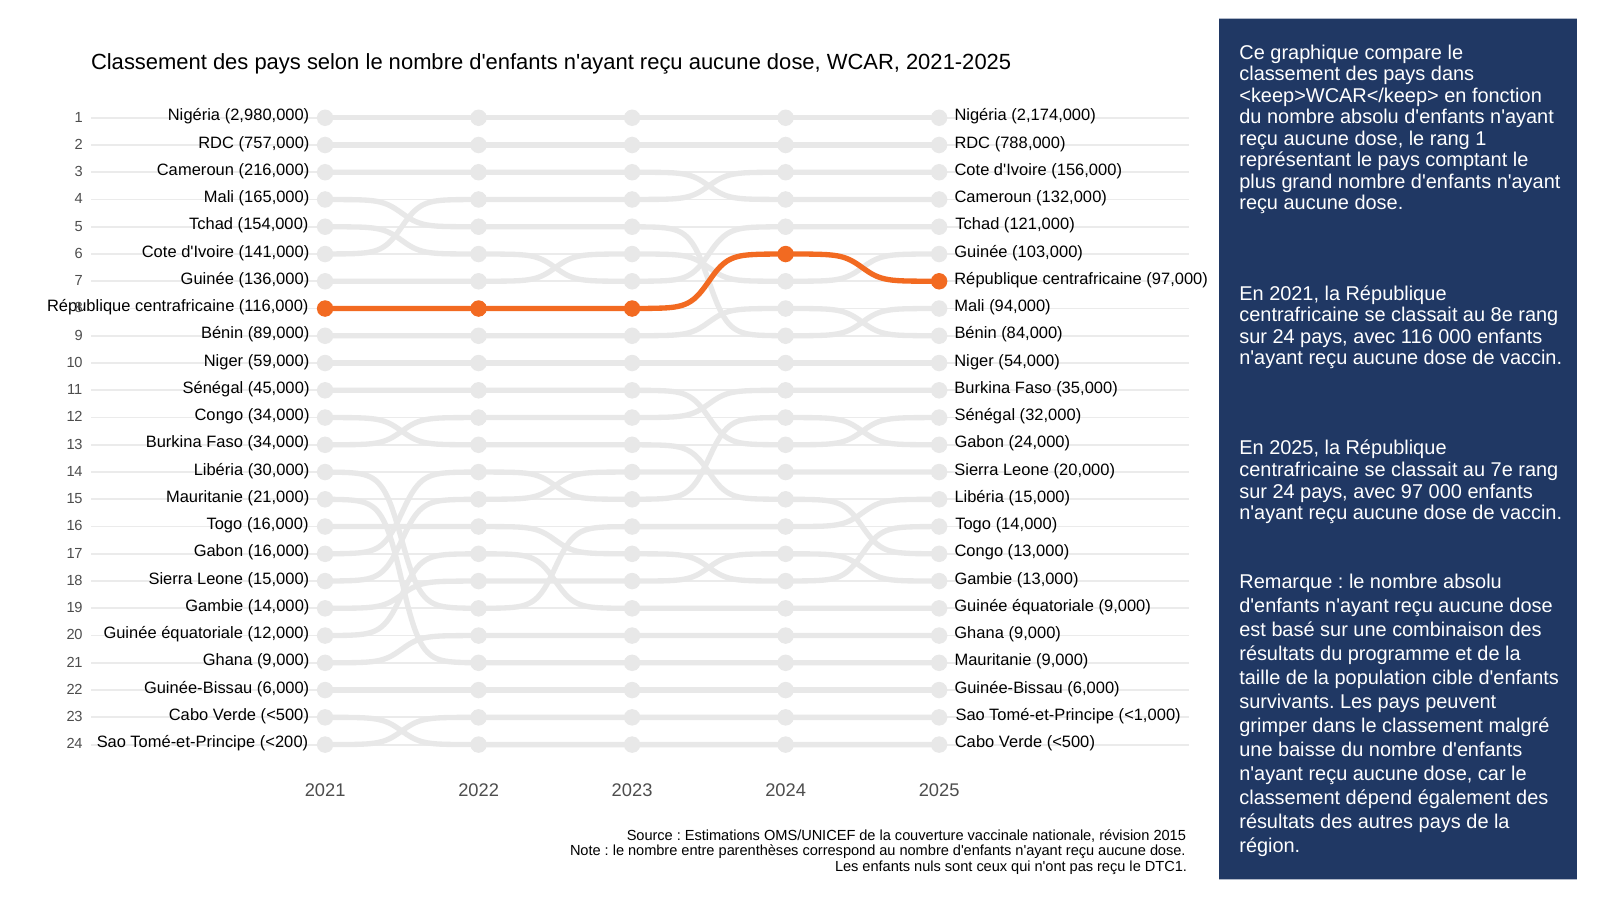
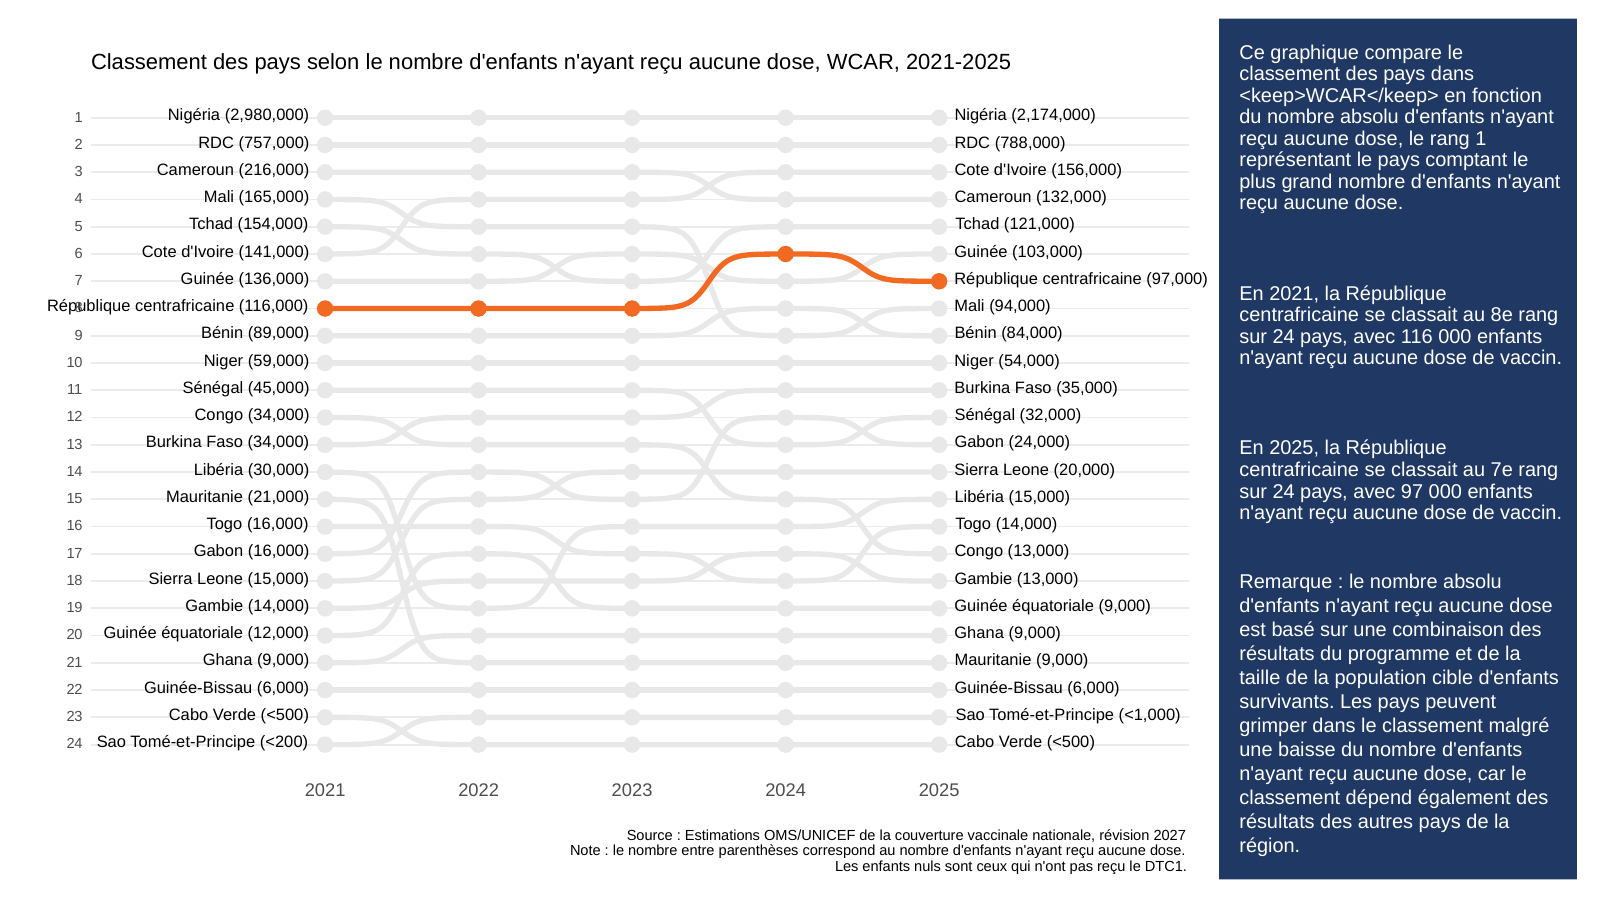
2015: 2015 -> 2027
